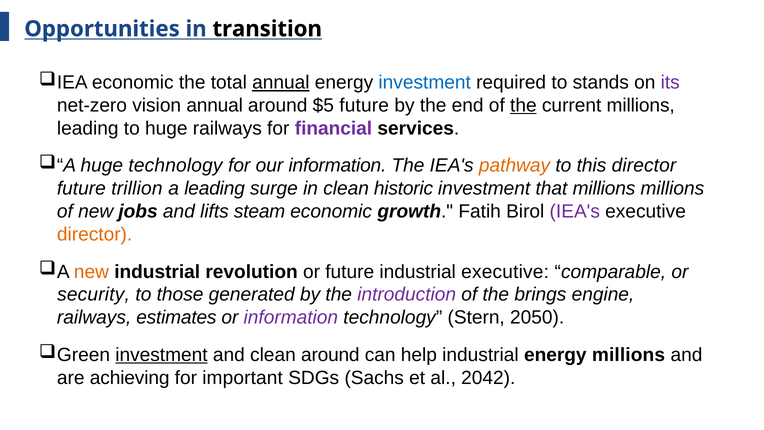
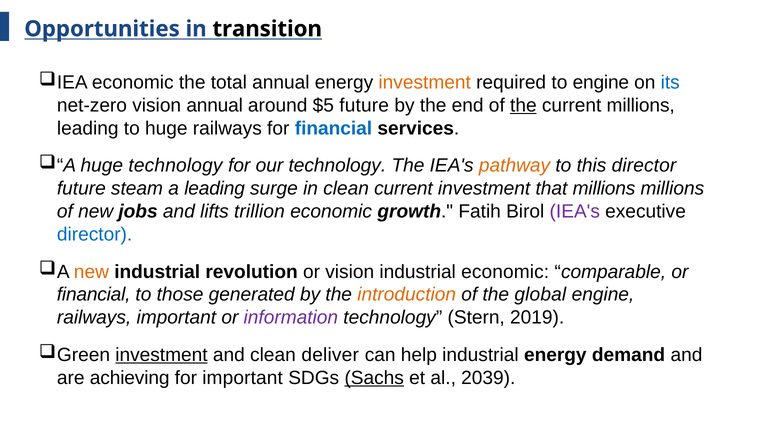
annual at (281, 82) underline: present -> none
investment at (425, 82) colour: blue -> orange
to stands: stands -> engine
its colour: purple -> blue
financial at (333, 128) colour: purple -> blue
our information: information -> technology
trillion: trillion -> steam
clean historic: historic -> current
steam: steam -> trillion
director at (95, 234) colour: orange -> blue
or future: future -> vision
industrial executive: executive -> economic
security at (93, 294): security -> financial
introduction colour: purple -> orange
brings: brings -> global
railways estimates: estimates -> important
2050: 2050 -> 2019
clean around: around -> deliver
energy millions: millions -> demand
Sachs underline: none -> present
2042: 2042 -> 2039
